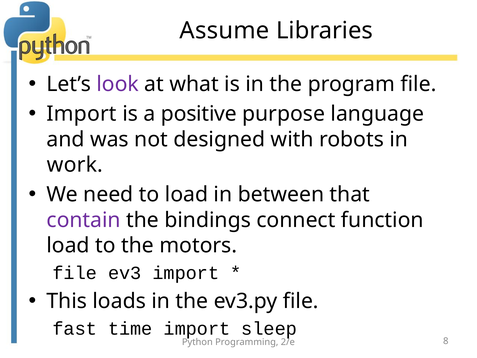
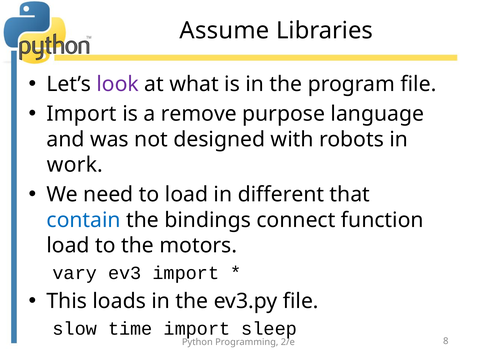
positive: positive -> remove
between: between -> different
contain colour: purple -> blue
file at (75, 273): file -> vary
fast: fast -> slow
